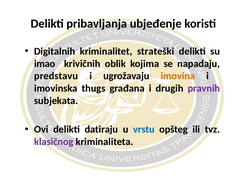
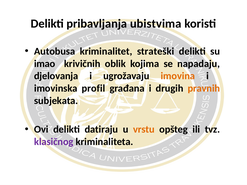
ubjeđenje: ubjeđenje -> ubistvima
Digitalnih: Digitalnih -> Autobusa
predstavu: predstavu -> djelovanja
thugs: thugs -> profil
pravnih colour: purple -> orange
vrstu colour: blue -> orange
